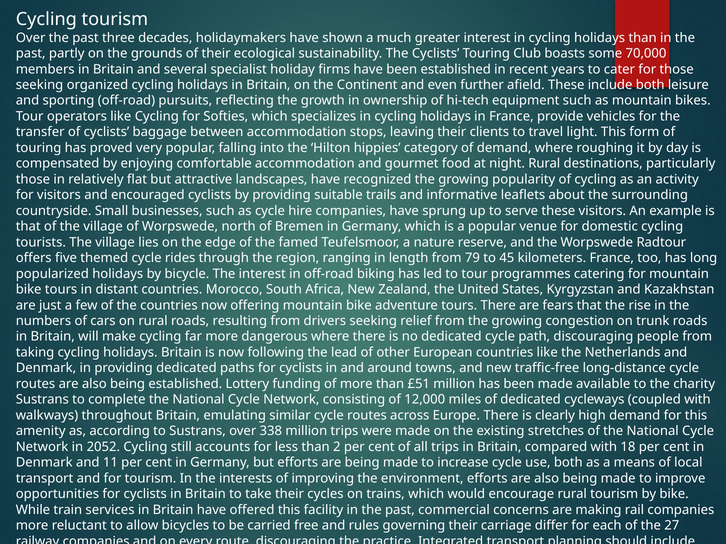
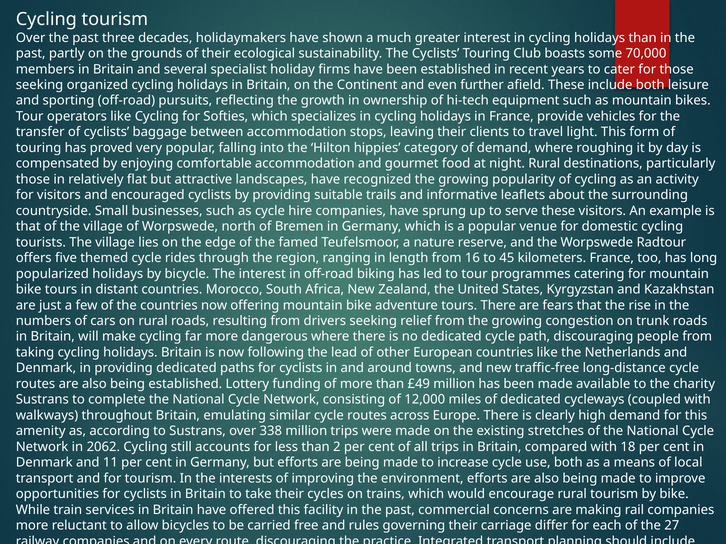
79: 79 -> 16
£51: £51 -> £49
2052: 2052 -> 2062
